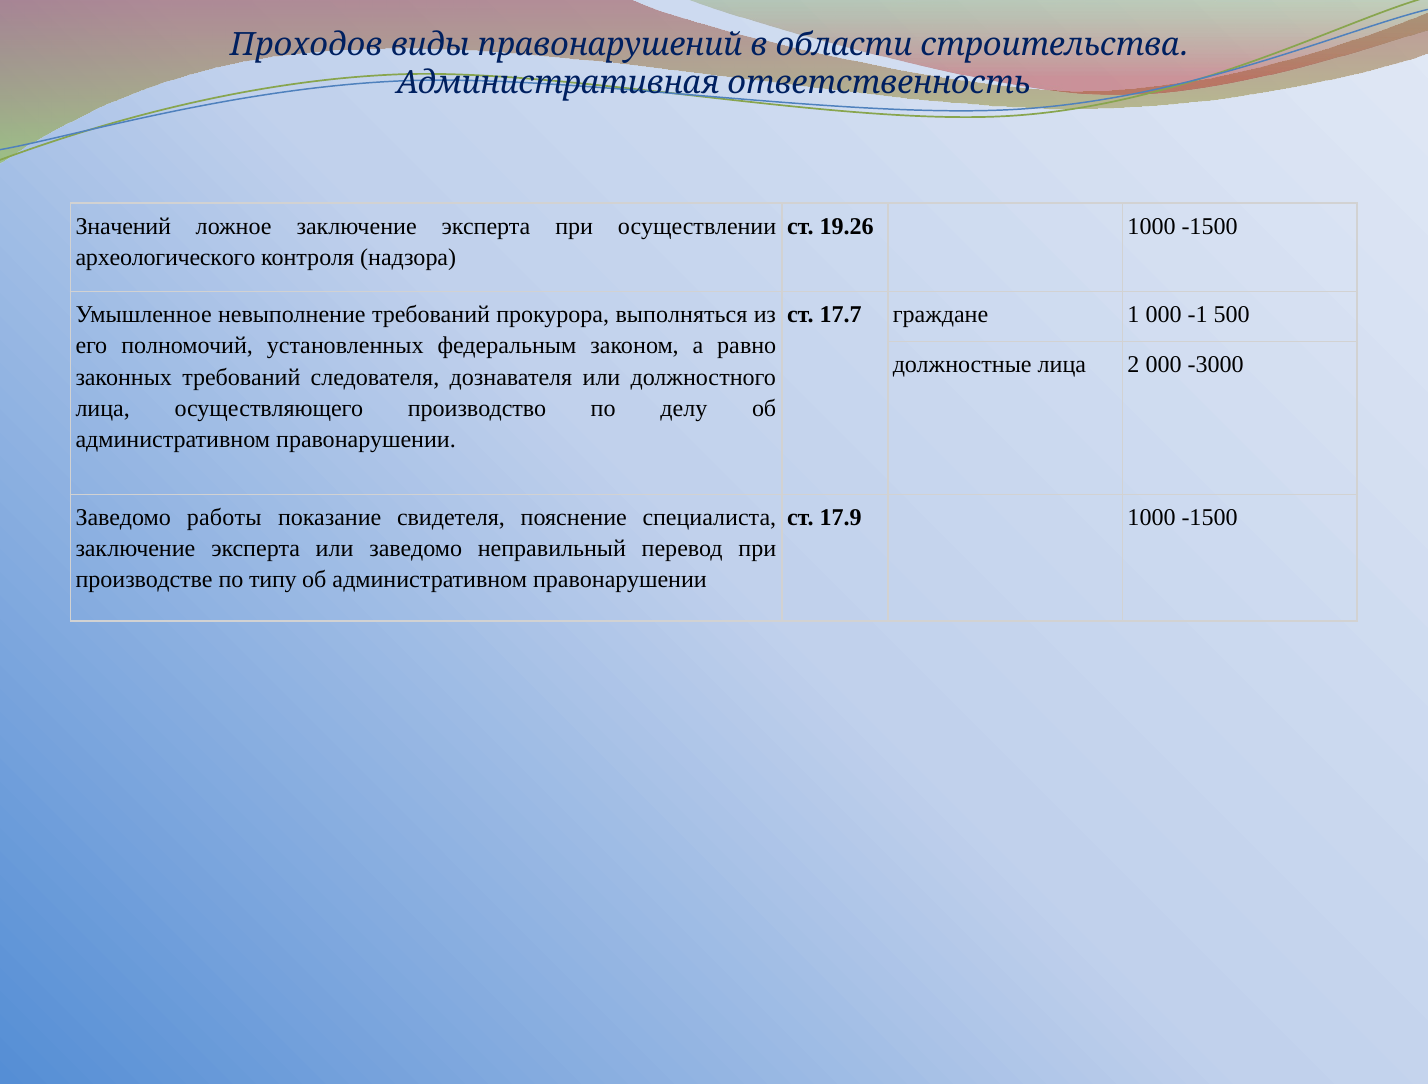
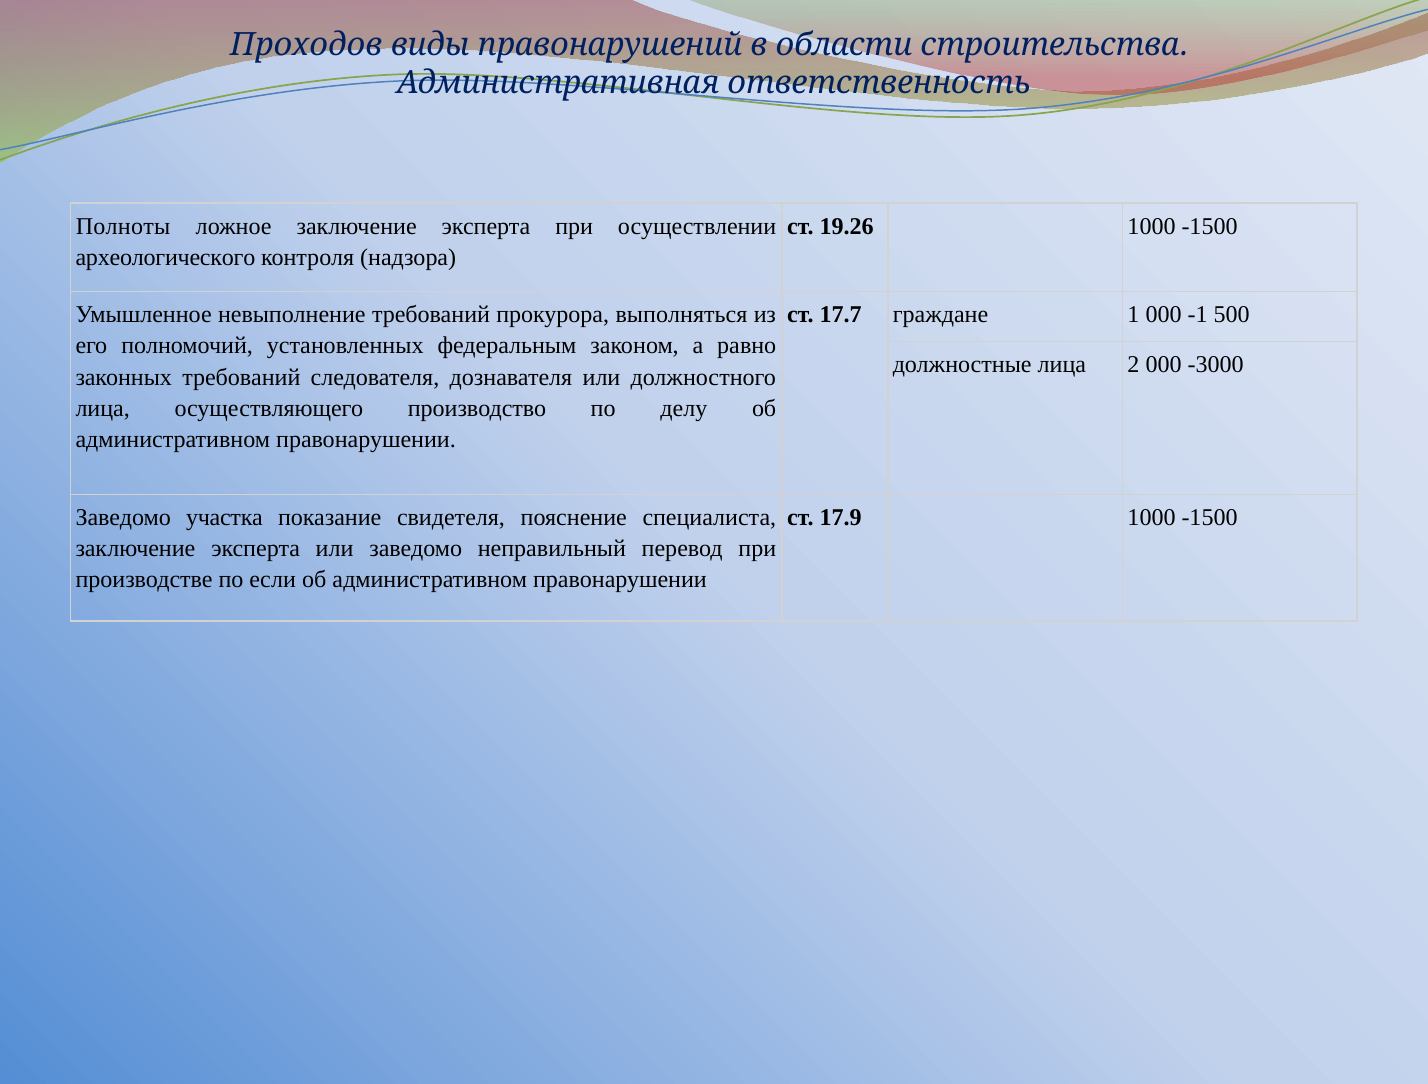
Значений: Значений -> Полноты
работы: работы -> участка
типу: типу -> если
